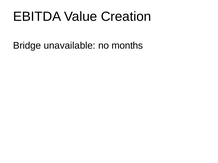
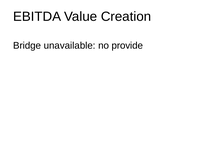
months: months -> provide
